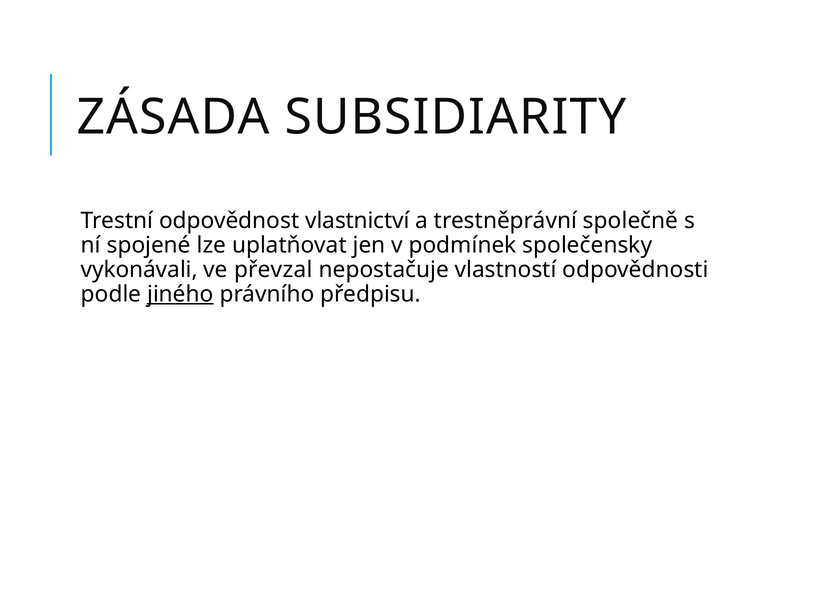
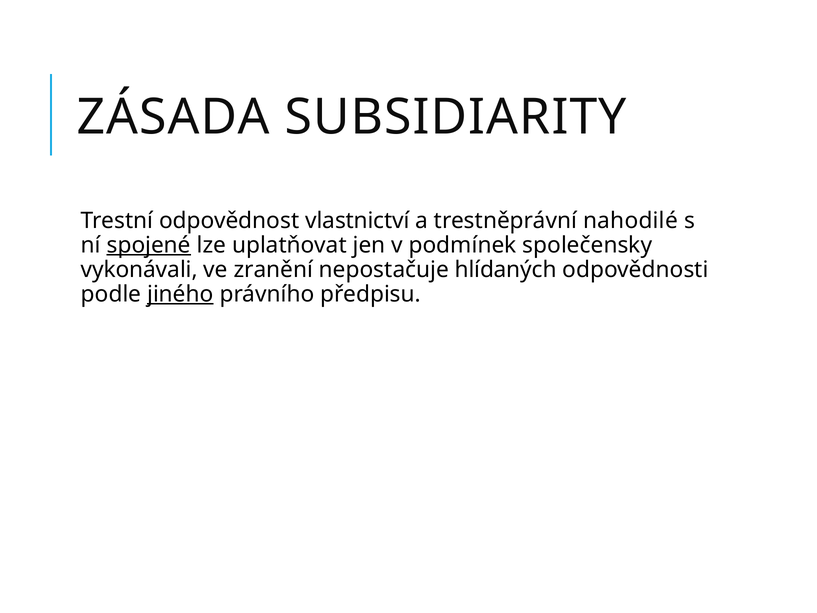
společně: společně -> nahodilé
spojené underline: none -> present
převzal: převzal -> zranění
vlastností: vlastností -> hlídaných
